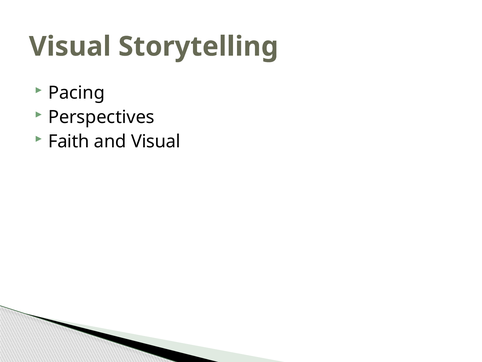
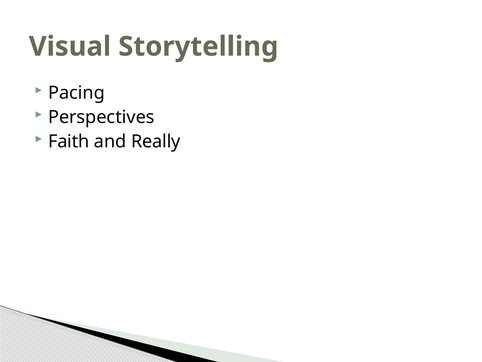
and Visual: Visual -> Really
